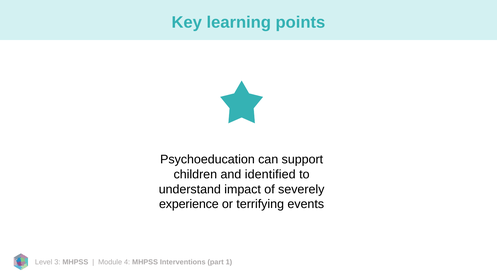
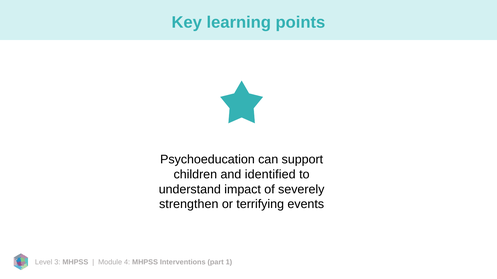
experience: experience -> strengthen
